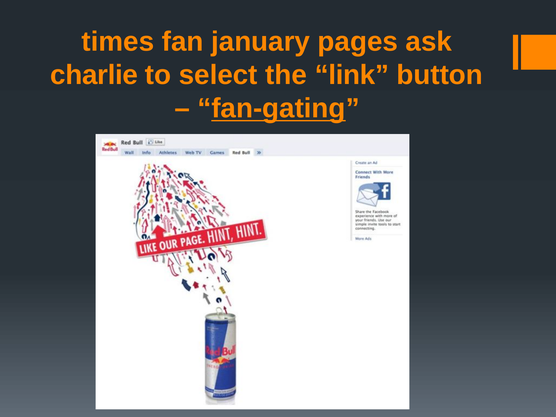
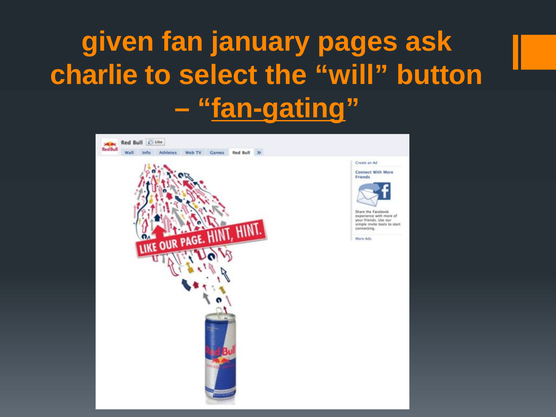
times: times -> given
link: link -> will
